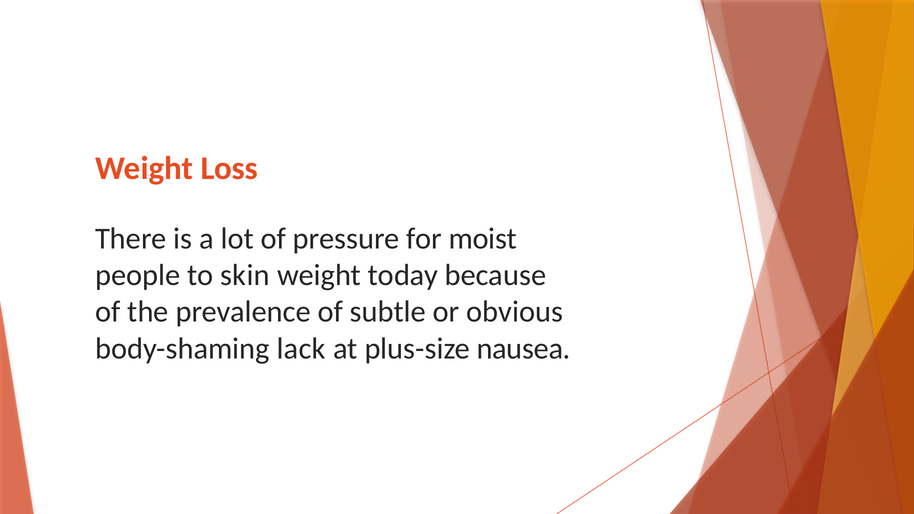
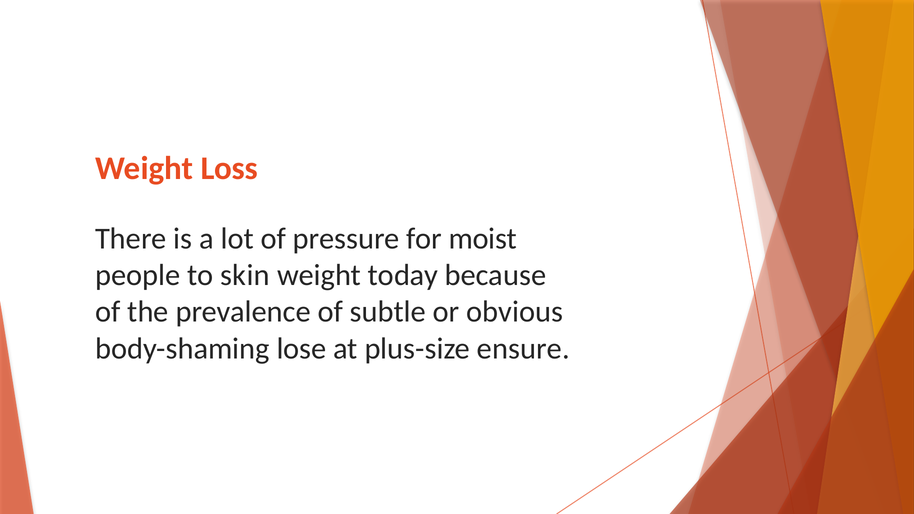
lack: lack -> lose
nausea: nausea -> ensure
